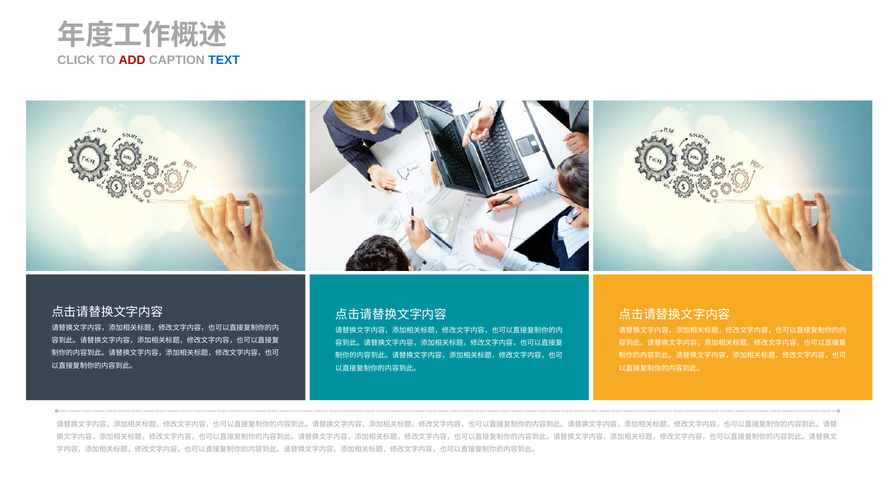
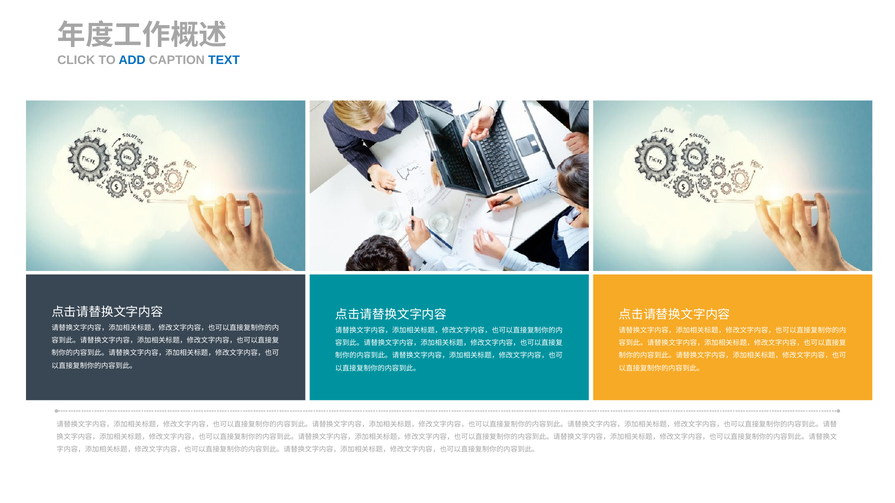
ADD colour: red -> blue
